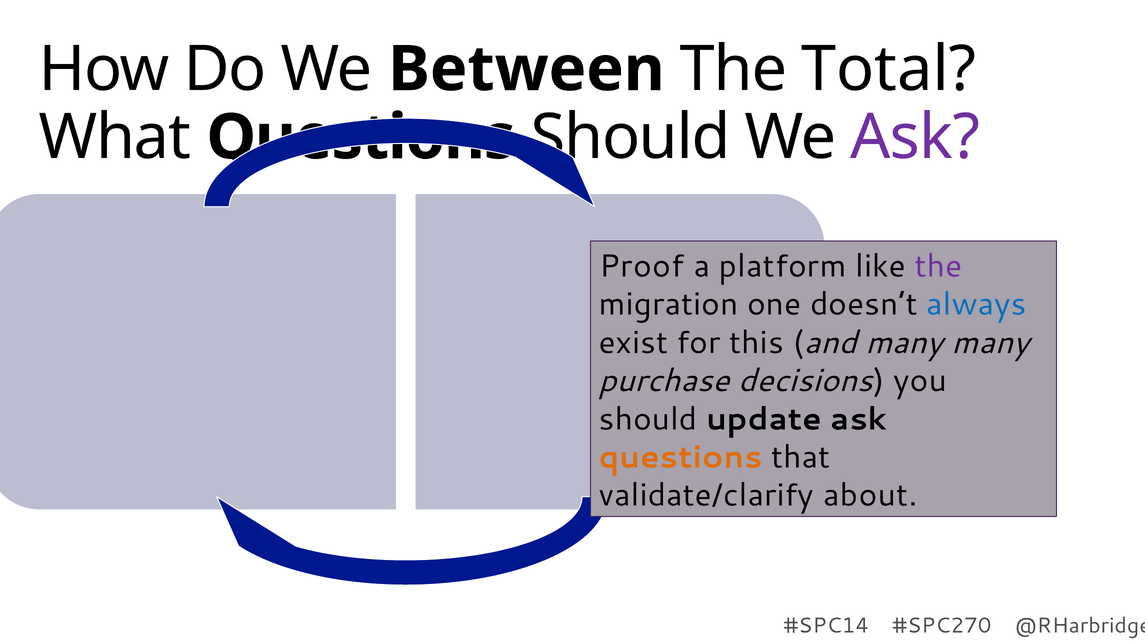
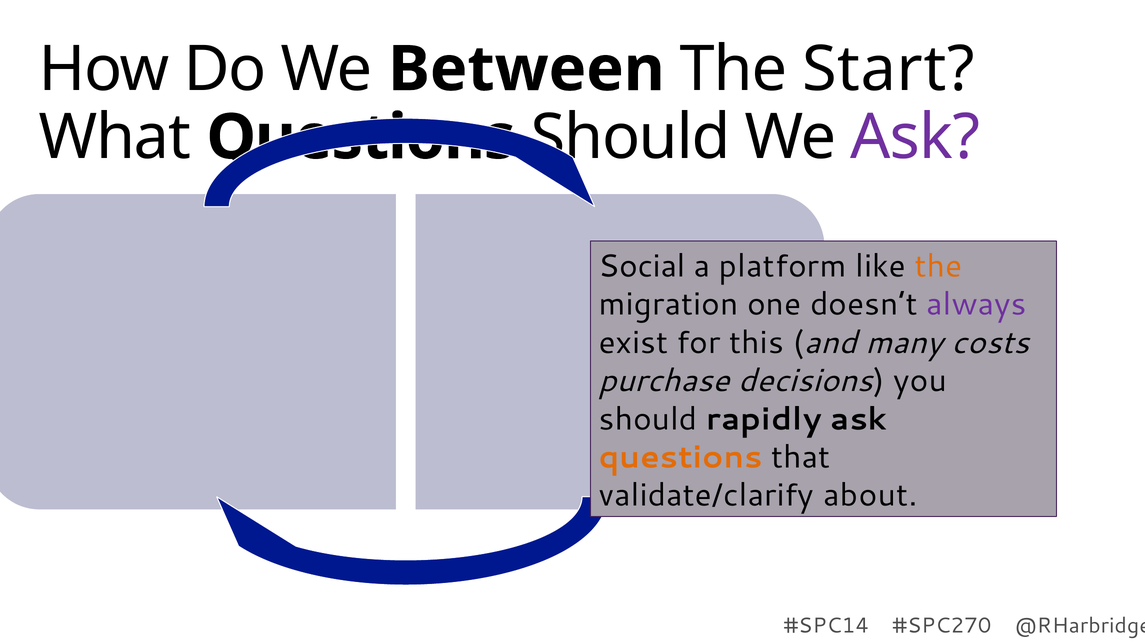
Total: Total -> Start
Proof: Proof -> Social
the at (938, 266) colour: purple -> orange
always colour: blue -> purple
many many: many -> costs
update: update -> rapidly
